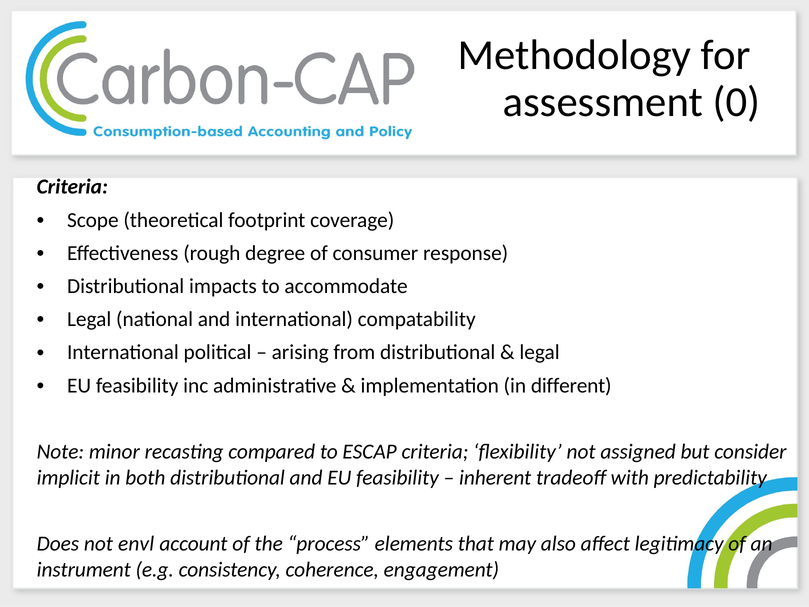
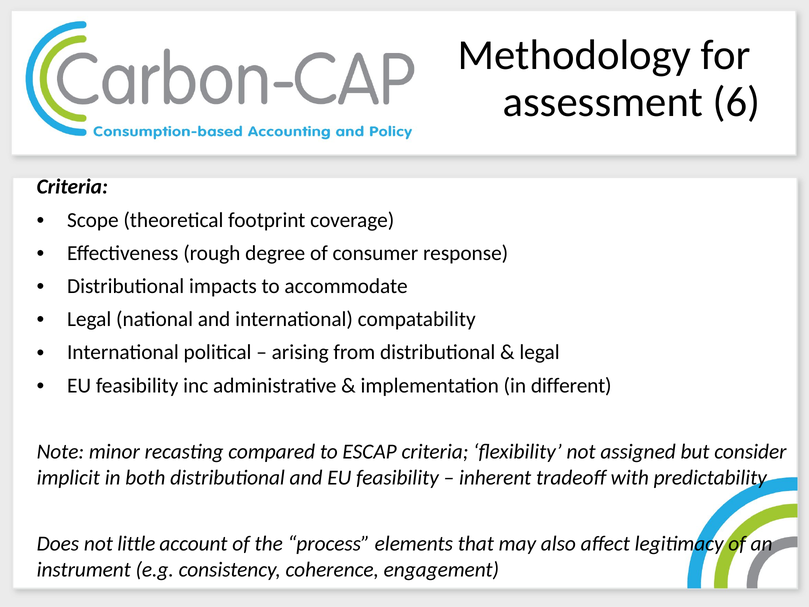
0: 0 -> 6
envl: envl -> little
